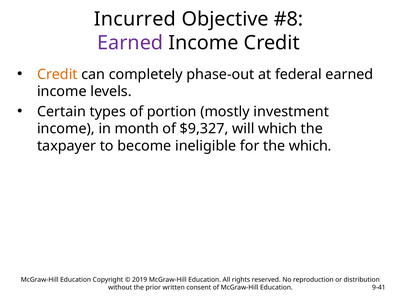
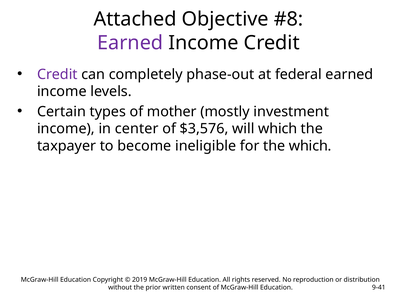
Incurred: Incurred -> Attached
Credit at (57, 74) colour: orange -> purple
portion: portion -> mother
month: month -> center
$9,327: $9,327 -> $3,576
